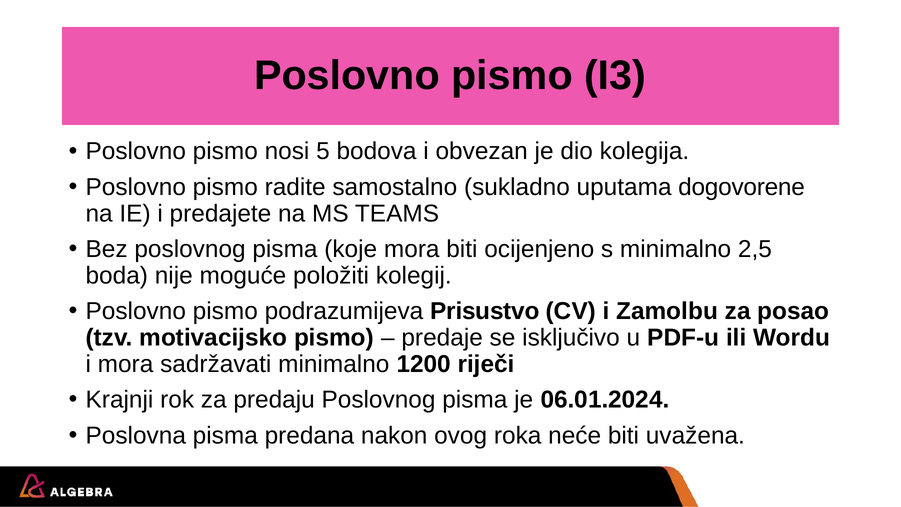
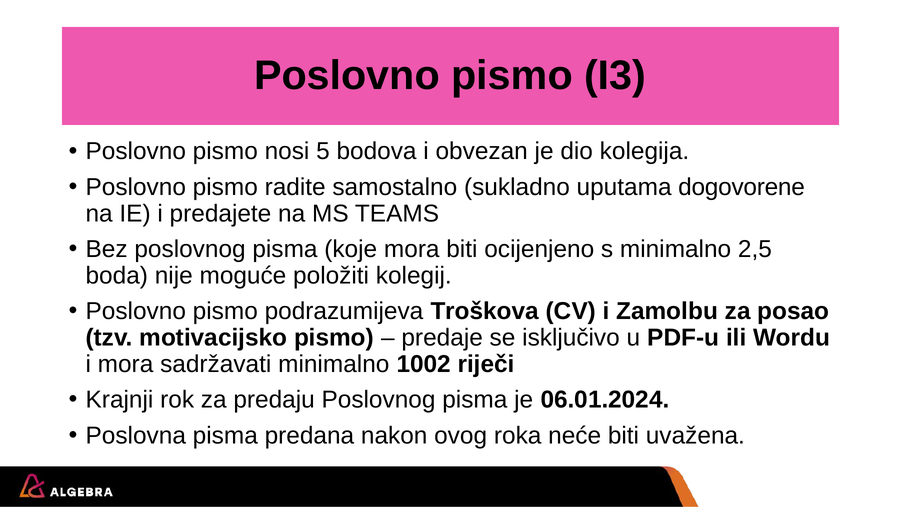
Prisustvo: Prisustvo -> Troškova
1200: 1200 -> 1002
